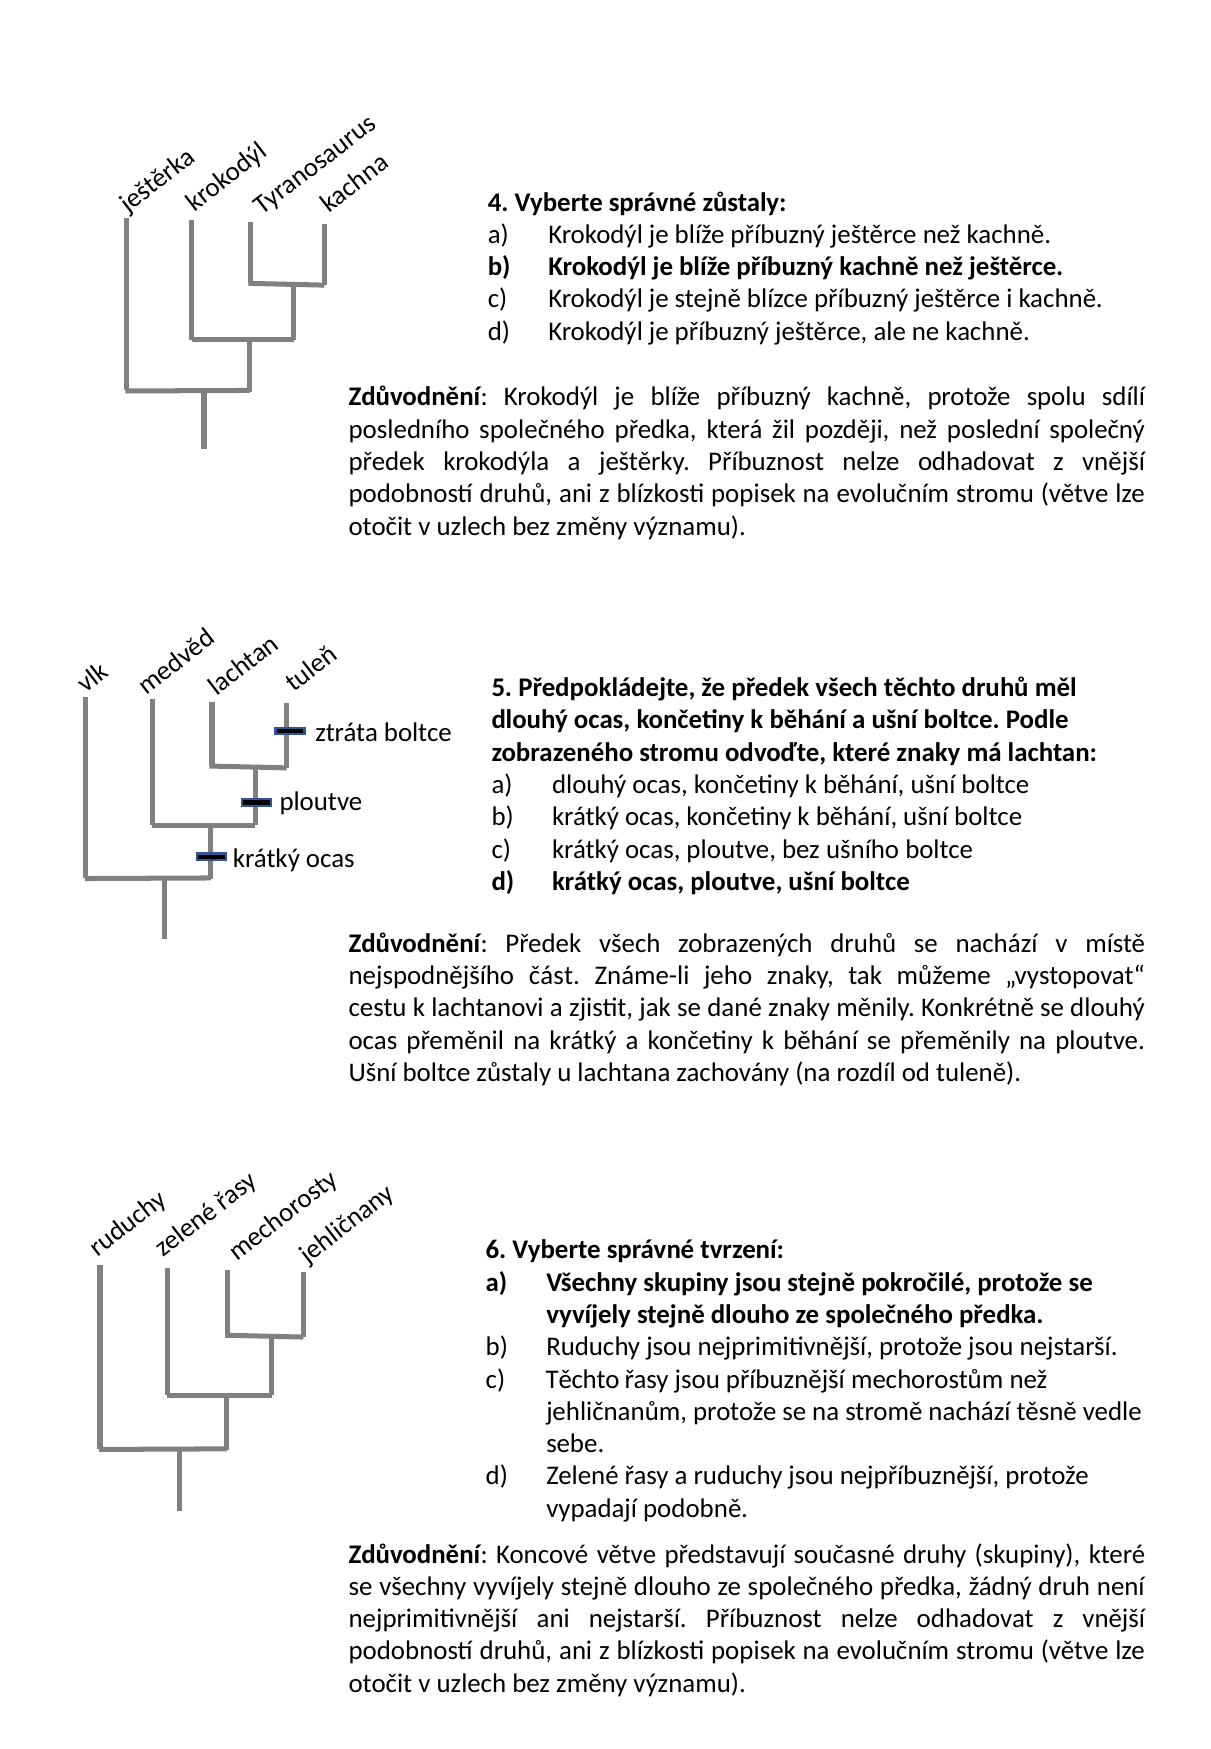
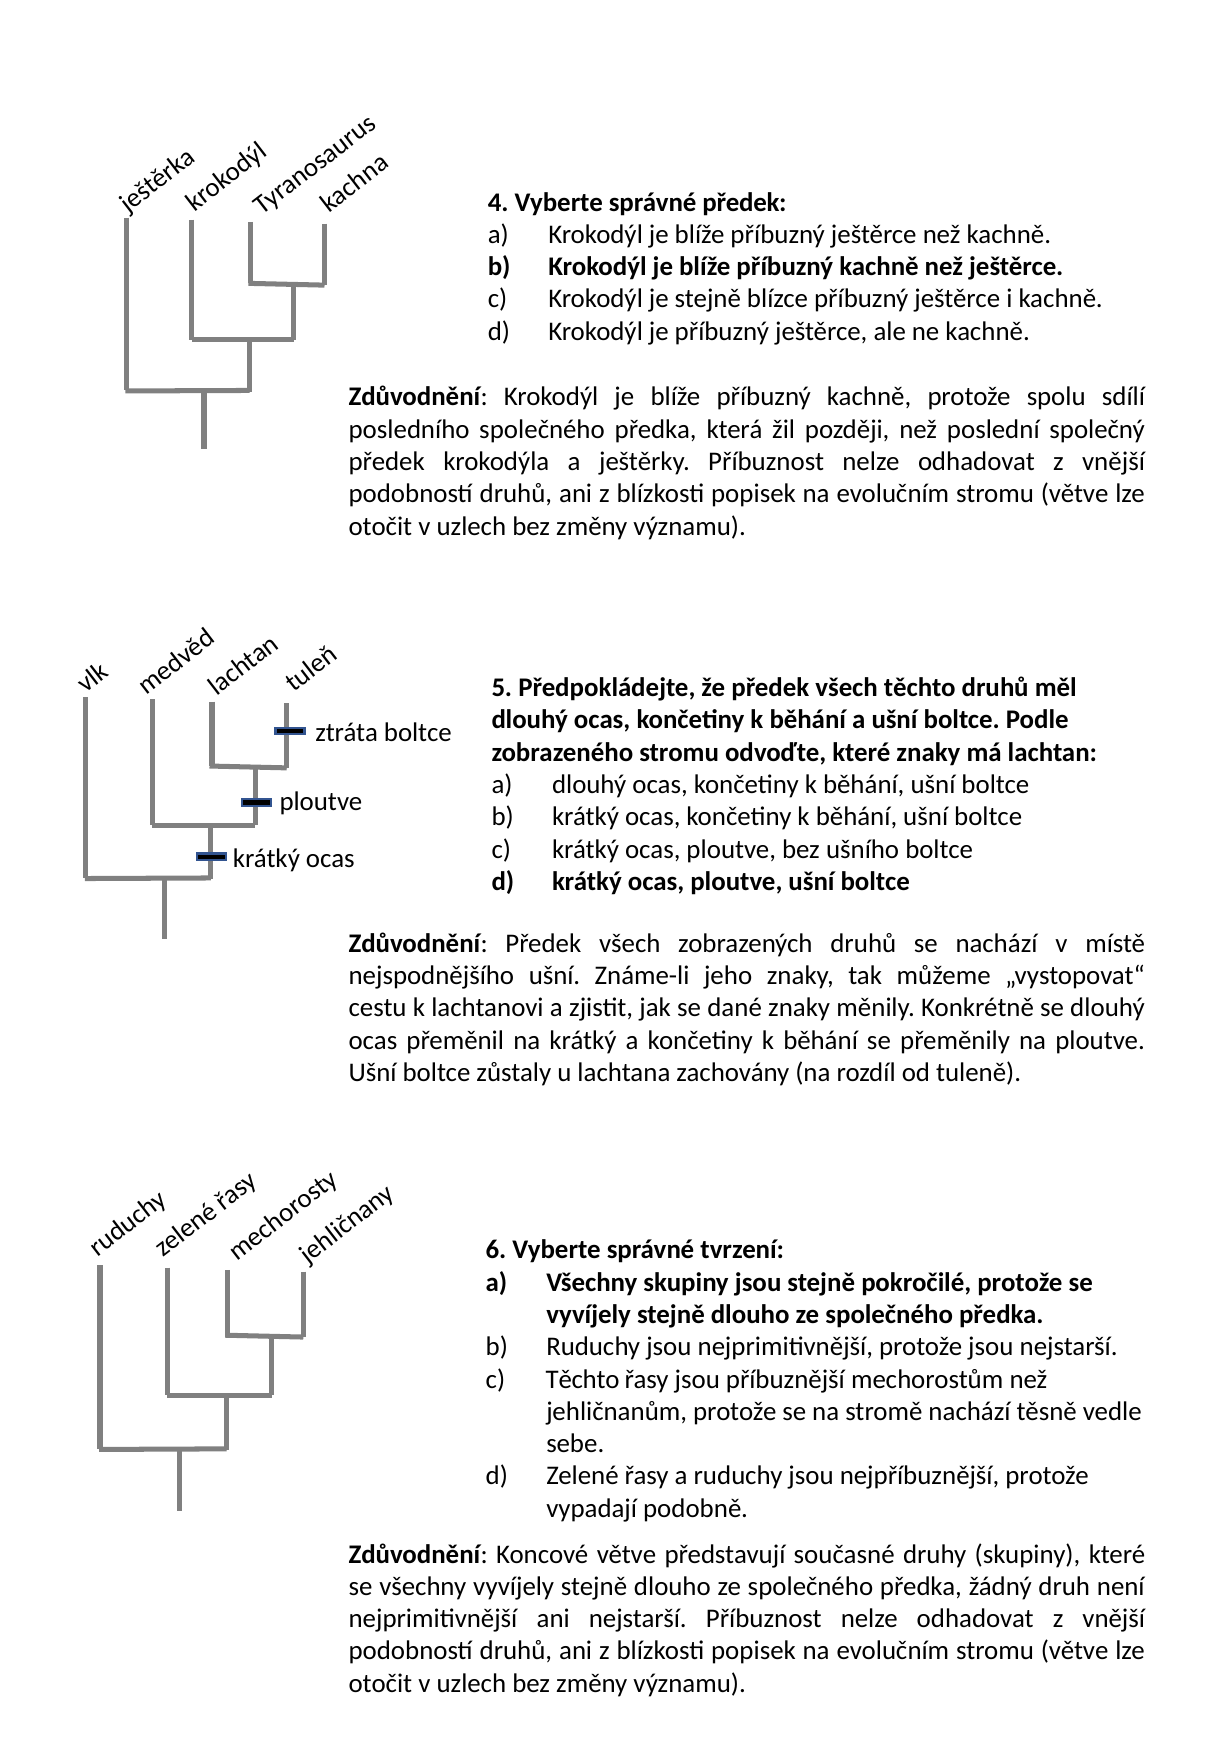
správné zůstaly: zůstaly -> předek
nejspodnějšího část: část -> ušní
